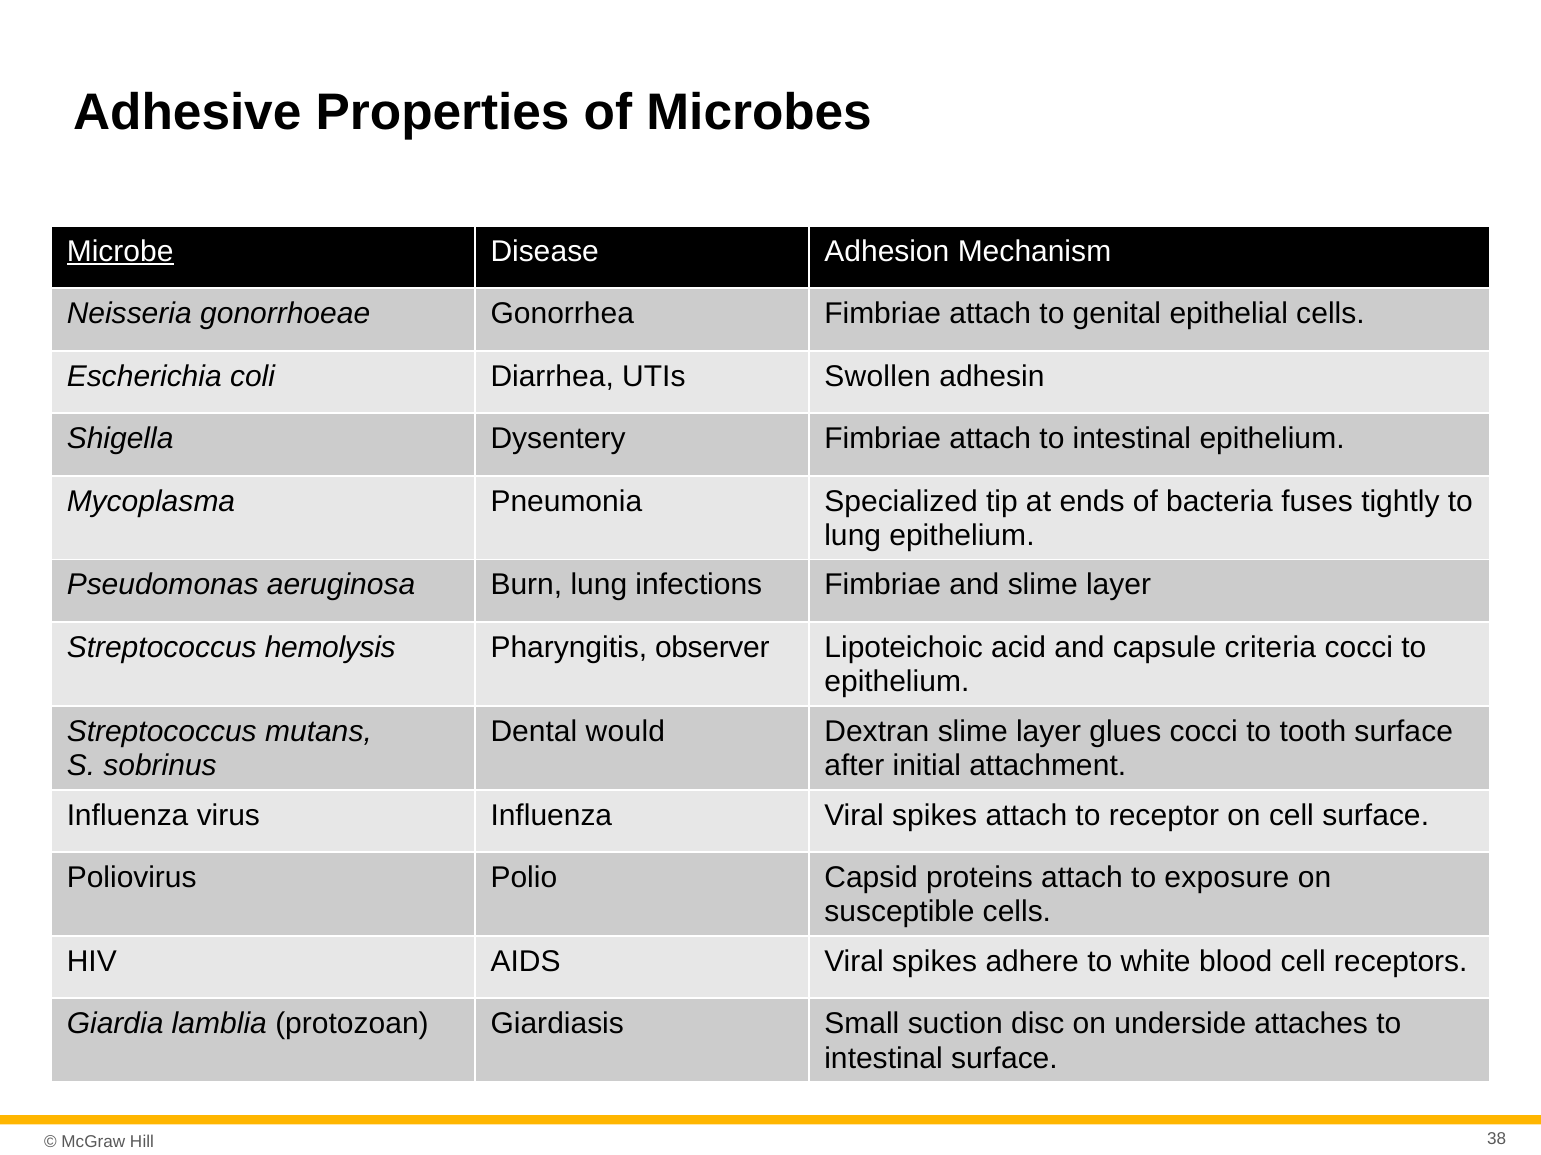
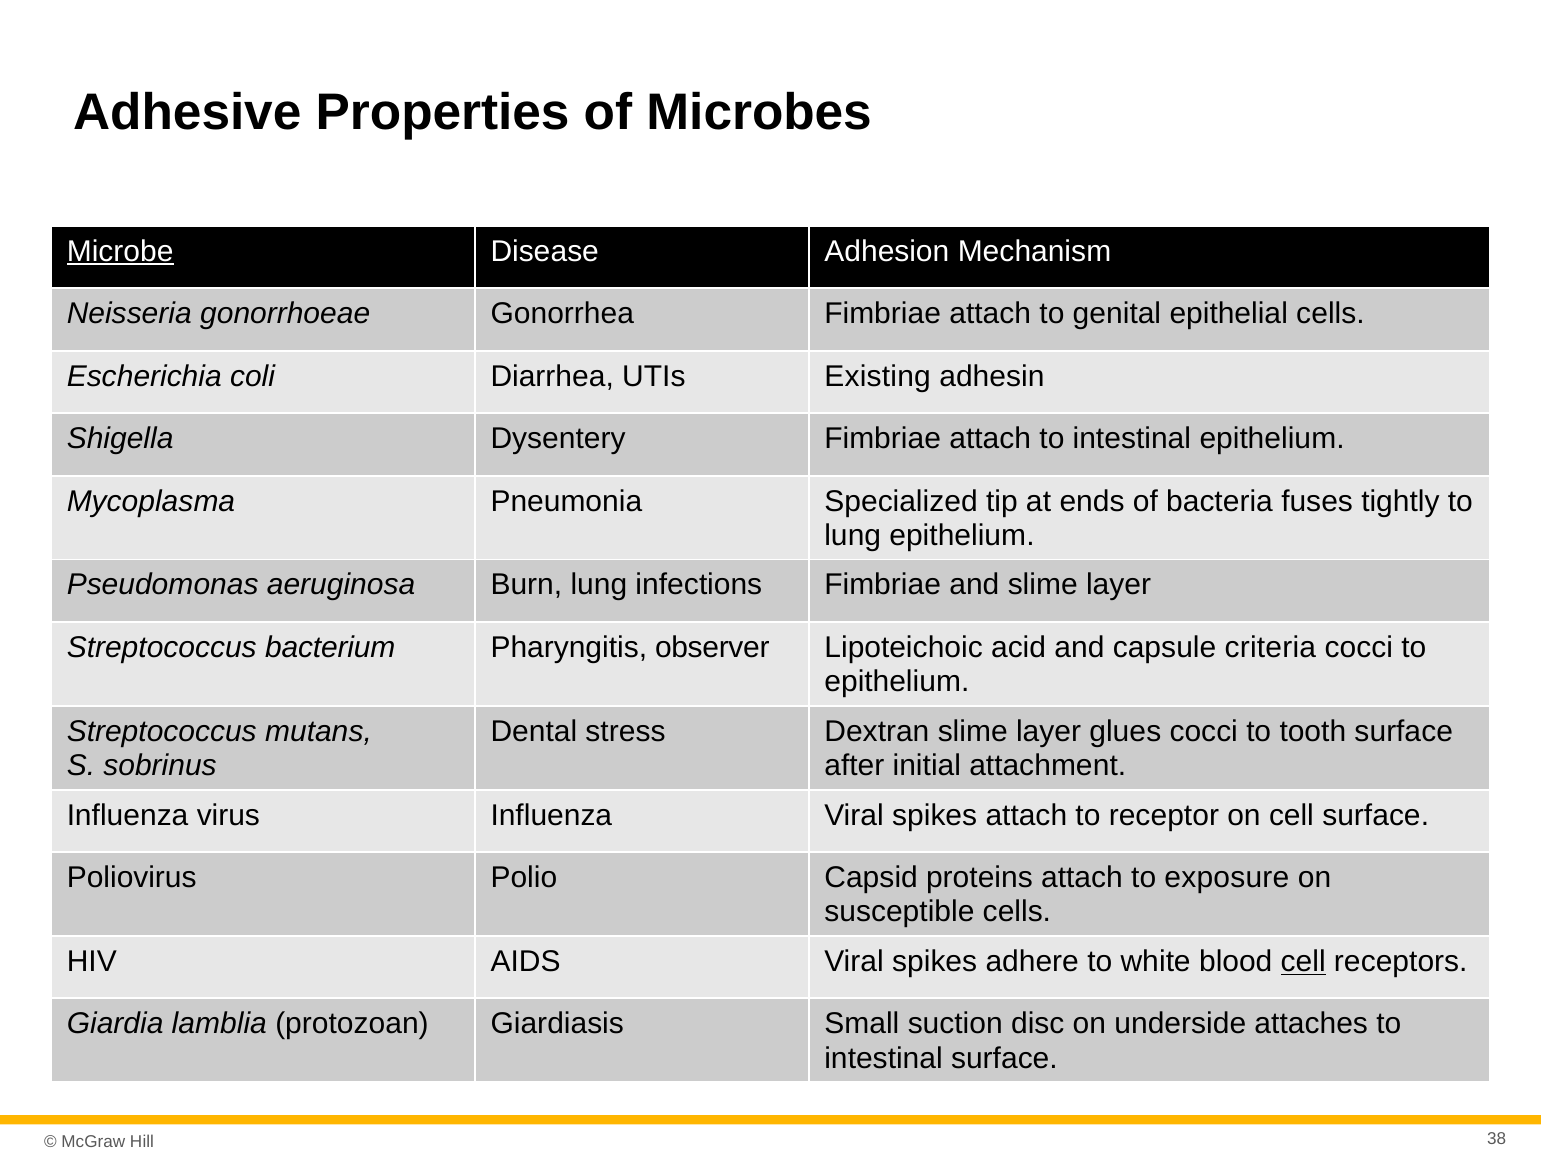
Swollen: Swollen -> Existing
hemolysis: hemolysis -> bacterium
would: would -> stress
cell at (1303, 962) underline: none -> present
